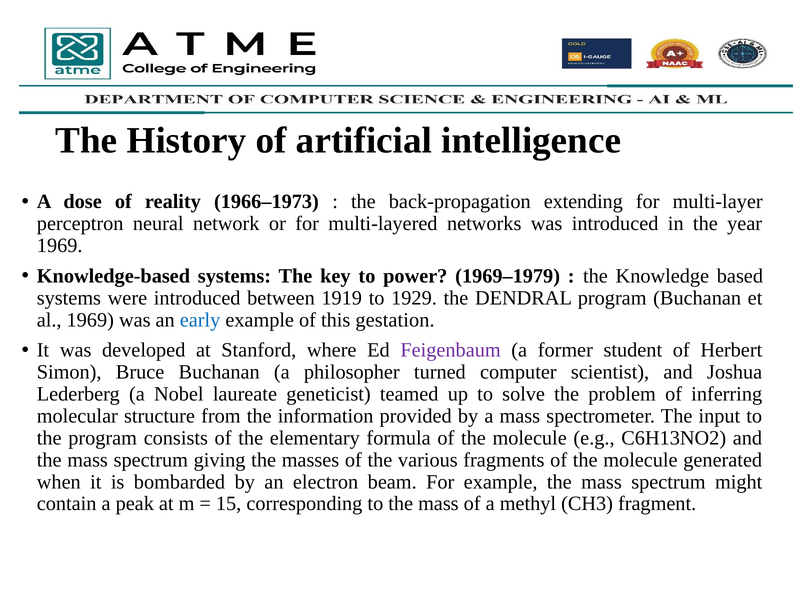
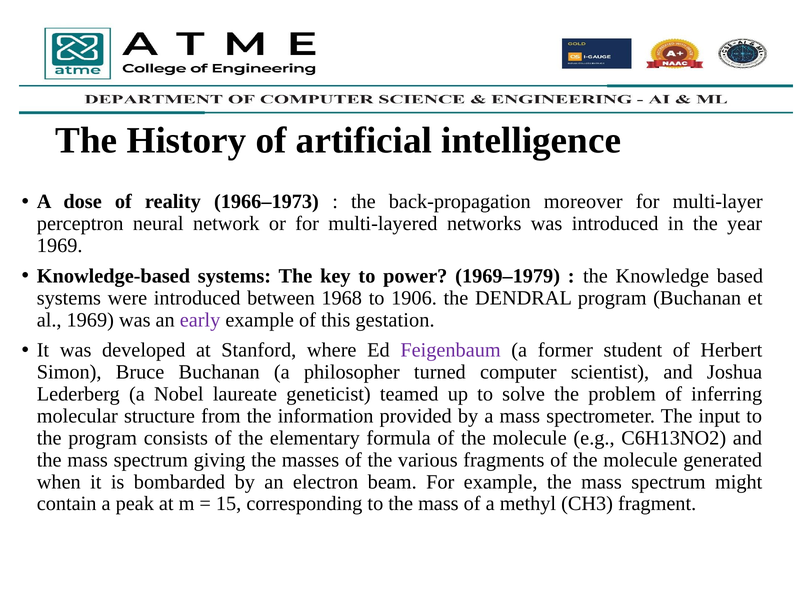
extending: extending -> moreover
1919: 1919 -> 1968
1929: 1929 -> 1906
early colour: blue -> purple
